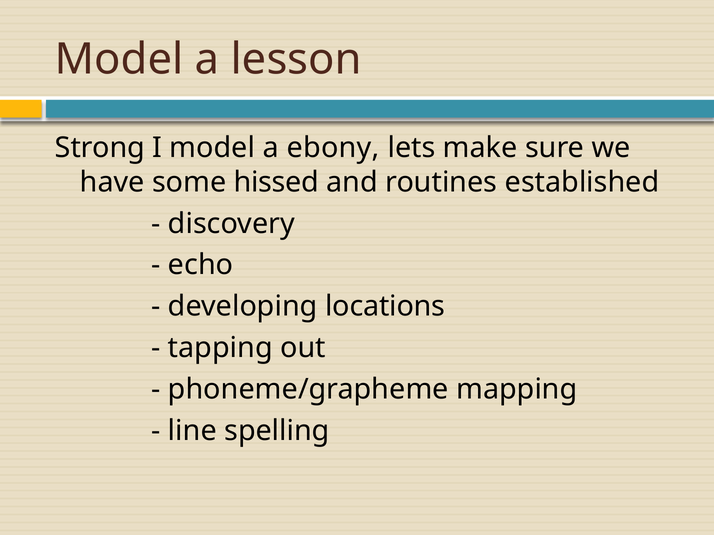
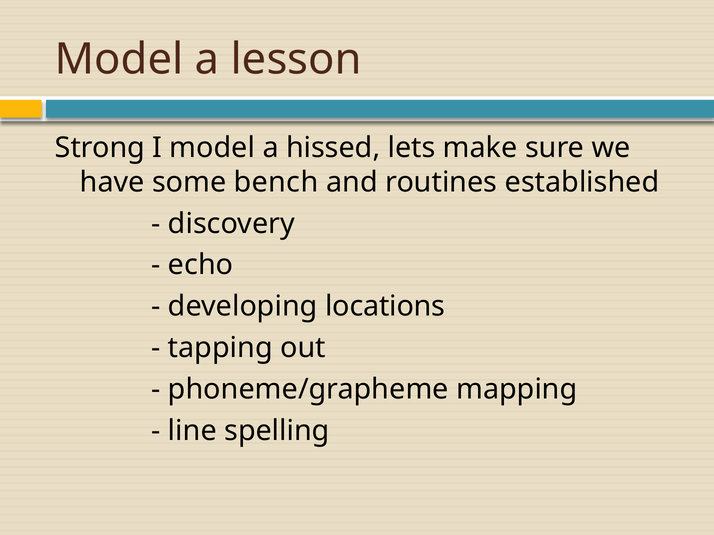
ebony: ebony -> hissed
hissed: hissed -> bench
